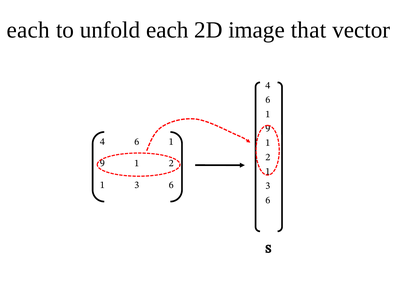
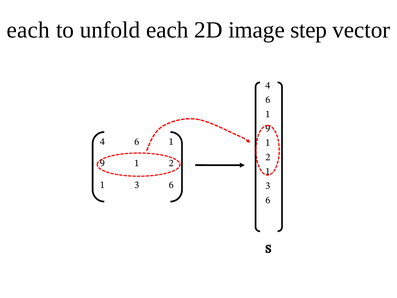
that: that -> step
